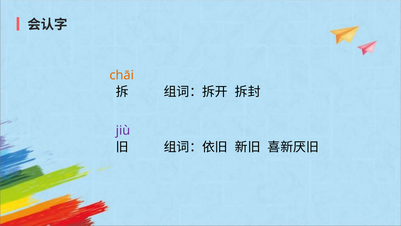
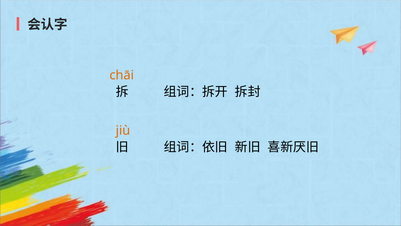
jiù colour: purple -> orange
